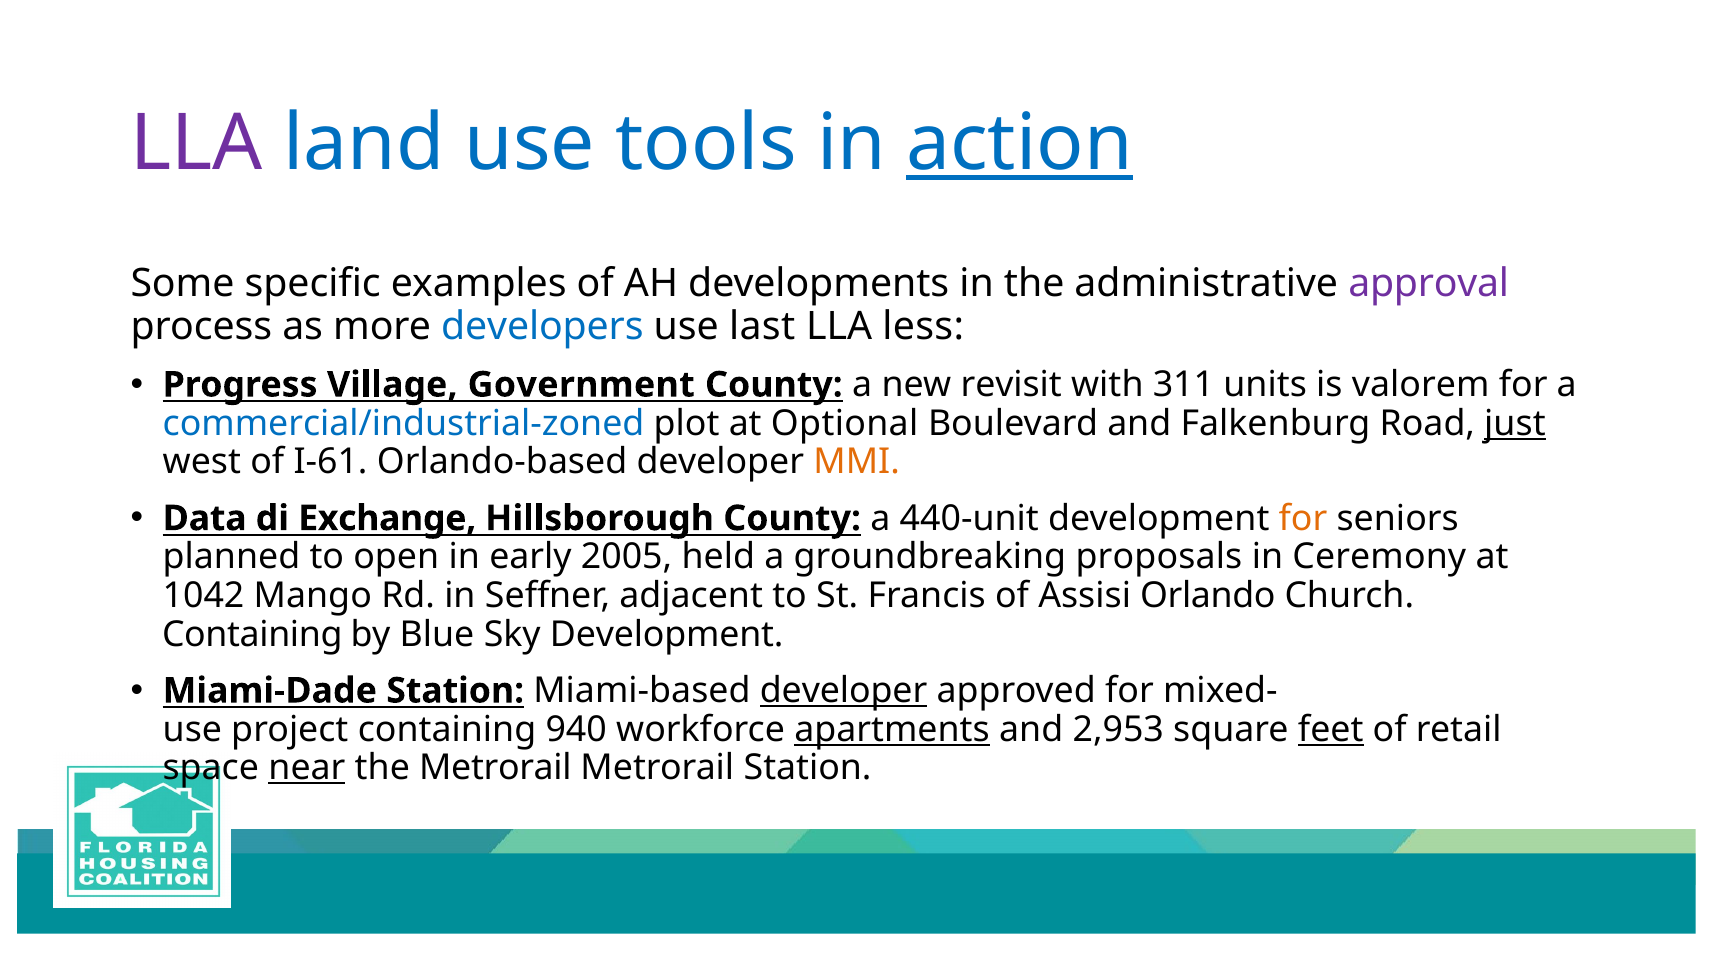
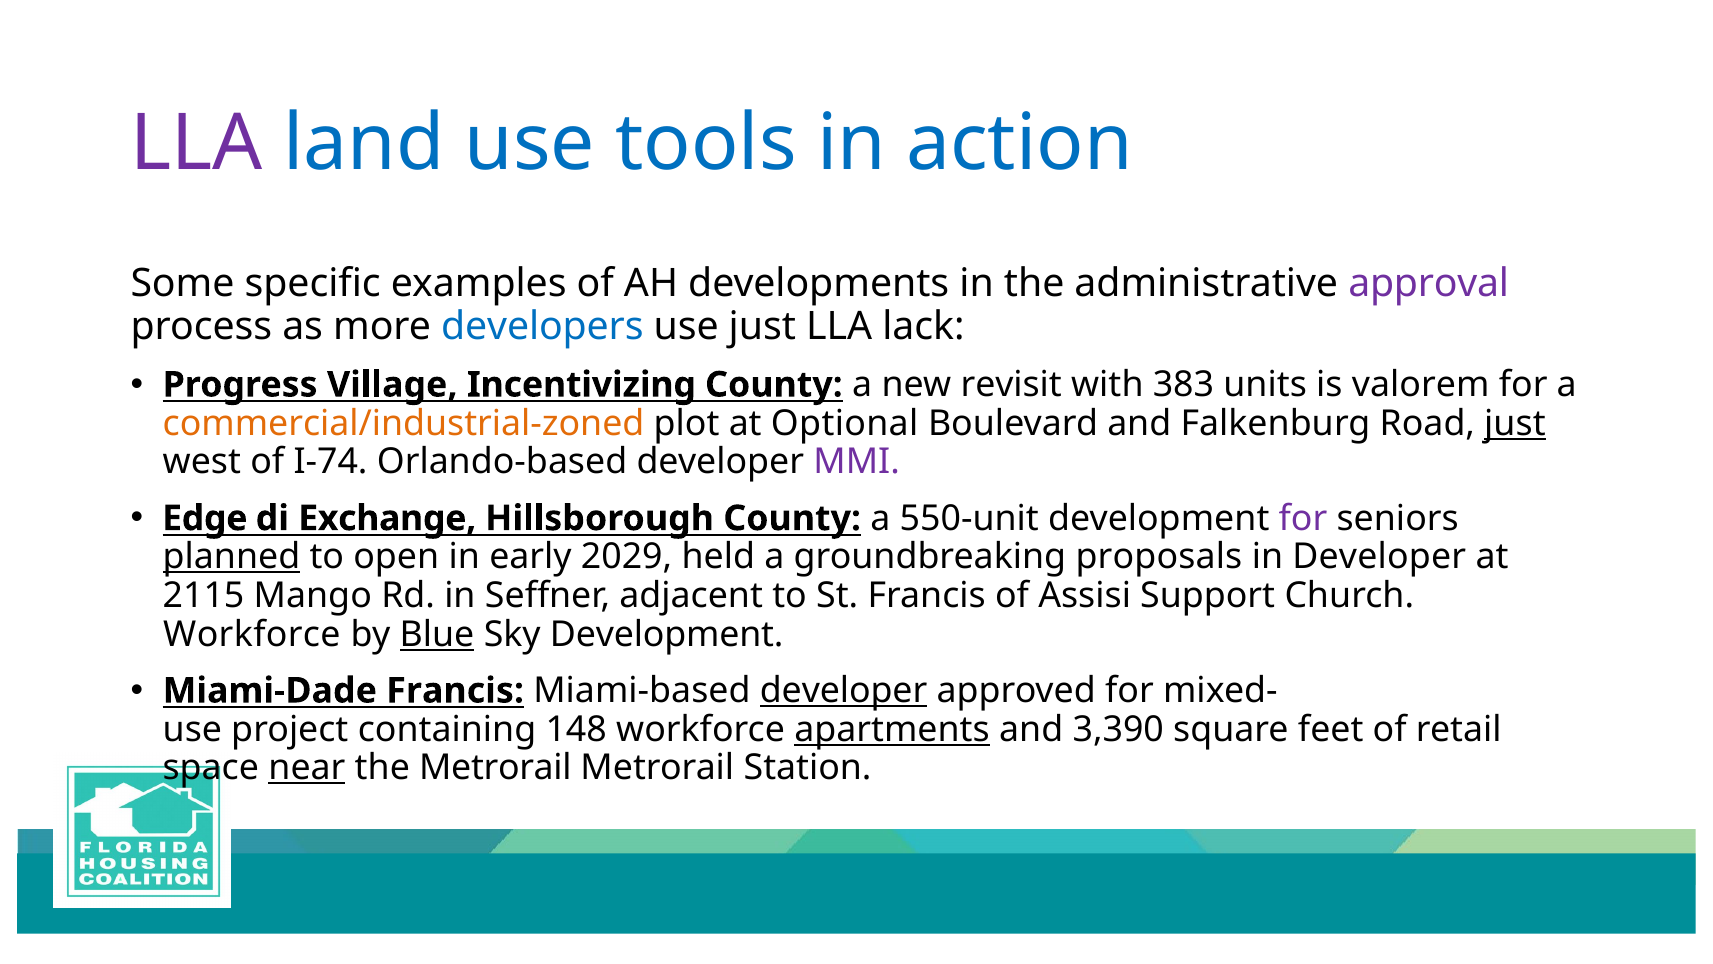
action underline: present -> none
use last: last -> just
less: less -> lack
Government: Government -> Incentivizing
311: 311 -> 383
commercial/industrial-zoned colour: blue -> orange
I-61: I-61 -> I-74
MMI colour: orange -> purple
Data: Data -> Edge
440-unit: 440-unit -> 550-unit
for at (1303, 518) colour: orange -> purple
planned underline: none -> present
2005: 2005 -> 2029
in Ceremony: Ceremony -> Developer
1042: 1042 -> 2115
Orlando: Orlando -> Support
Containing at (252, 634): Containing -> Workforce
Blue underline: none -> present
Miami-Dade Station: Station -> Francis
940: 940 -> 148
2,953: 2,953 -> 3,390
feet underline: present -> none
